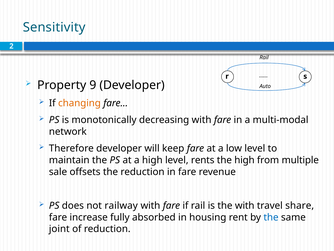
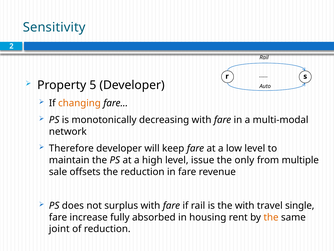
9: 9 -> 5
rents: rents -> issue
the high: high -> only
railway: railway -> surplus
share: share -> single
the at (271, 217) colour: blue -> orange
